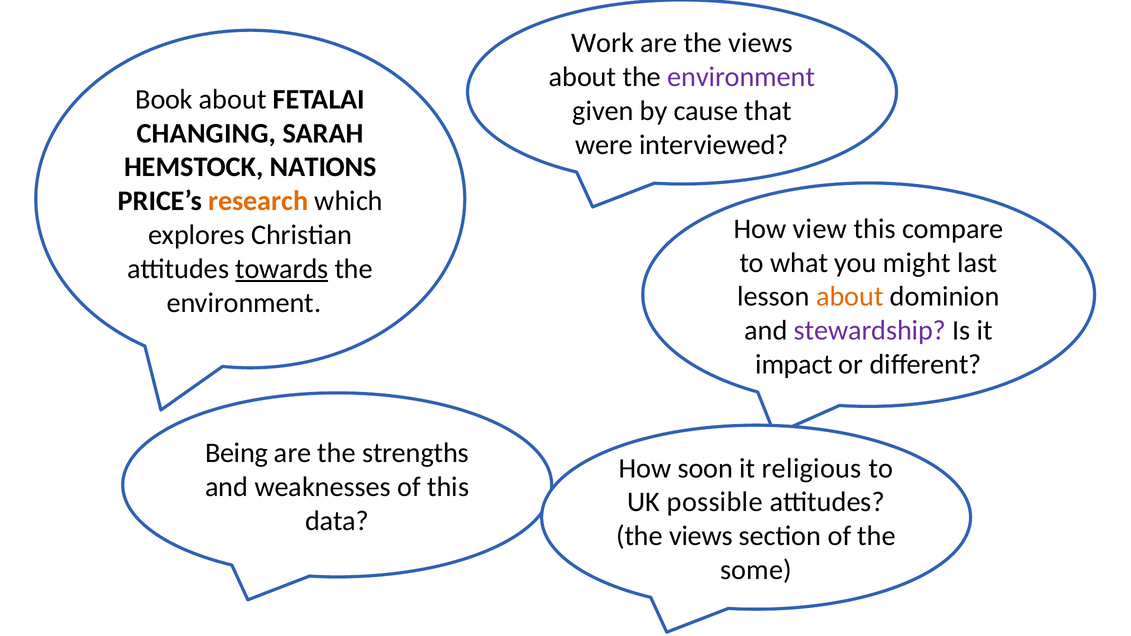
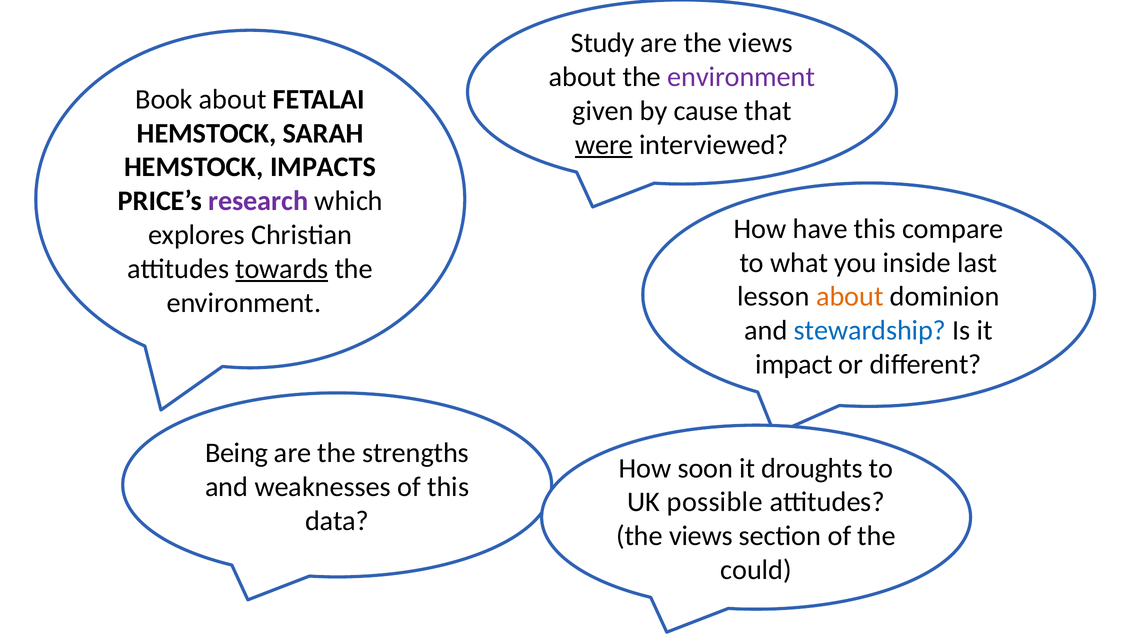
Work: Work -> Study
CHANGING at (206, 133): CHANGING -> HEMSTOCK
were underline: none -> present
NATIONS: NATIONS -> IMPACTS
research colour: orange -> purple
view: view -> have
might: might -> inside
stewardship colour: purple -> blue
religious: religious -> droughts
some: some -> could
